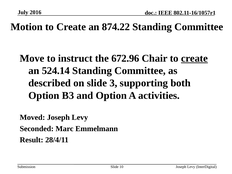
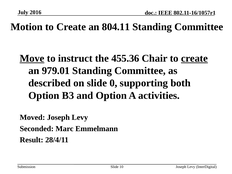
874.22: 874.22 -> 804.11
Move underline: none -> present
672.96: 672.96 -> 455.36
524.14: 524.14 -> 979.01
3: 3 -> 0
